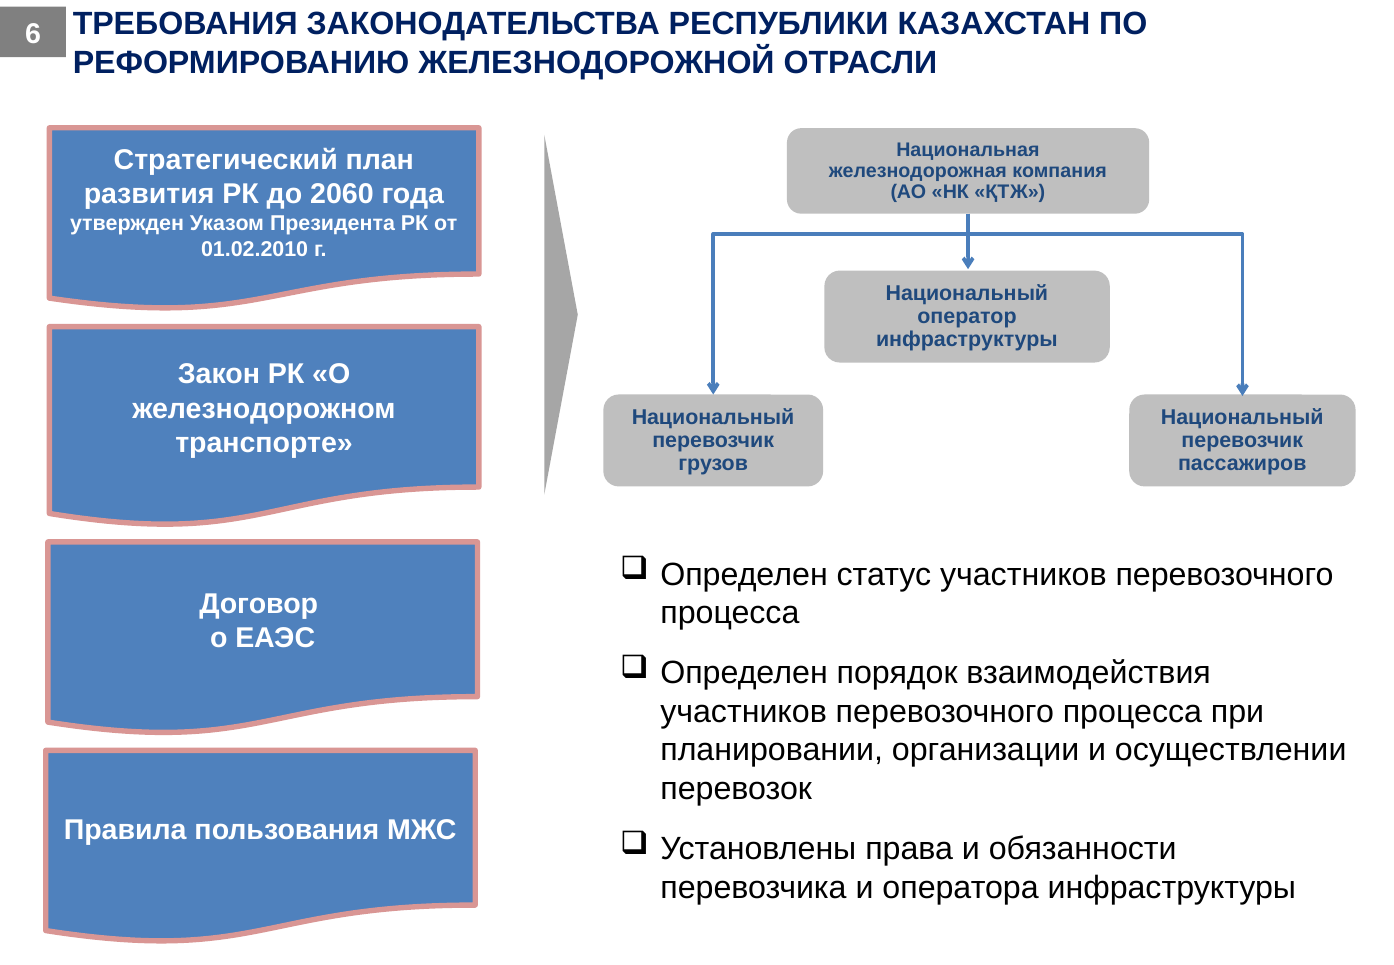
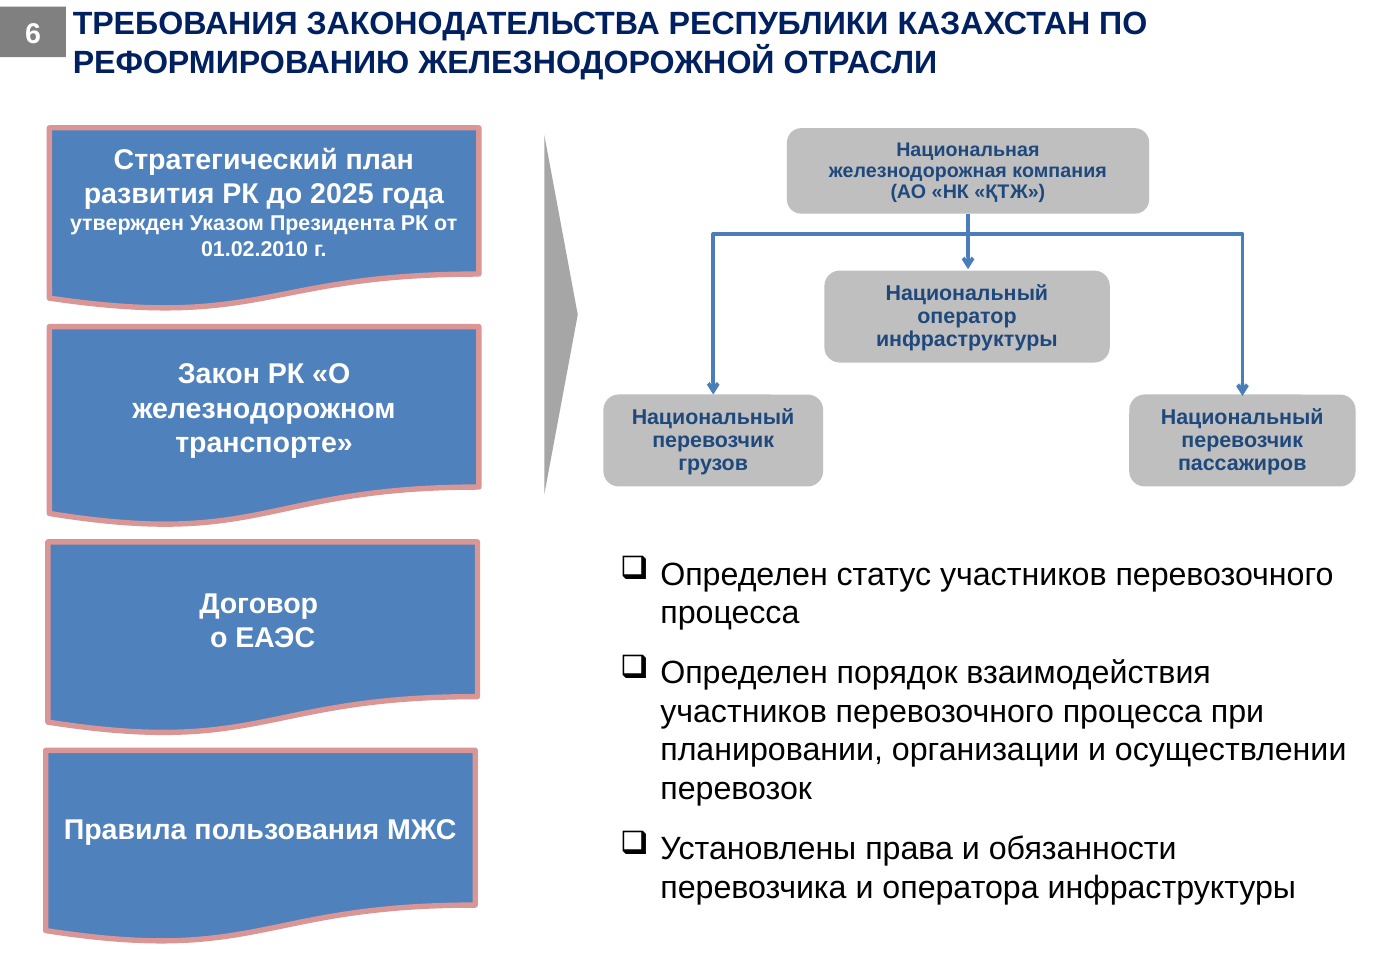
2060: 2060 -> 2025
